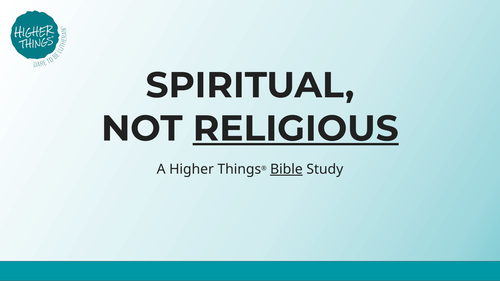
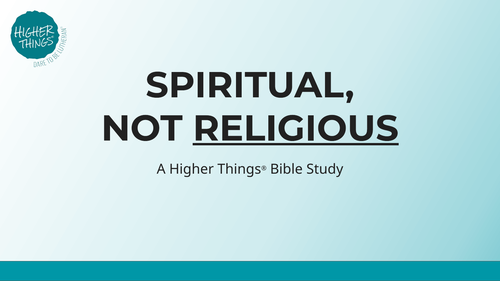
Bible underline: present -> none
